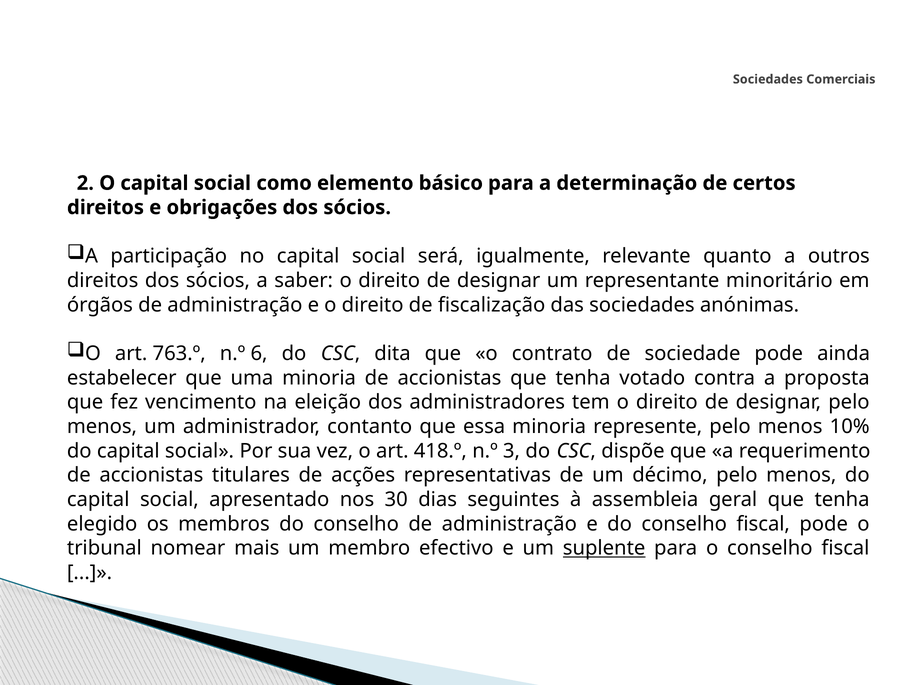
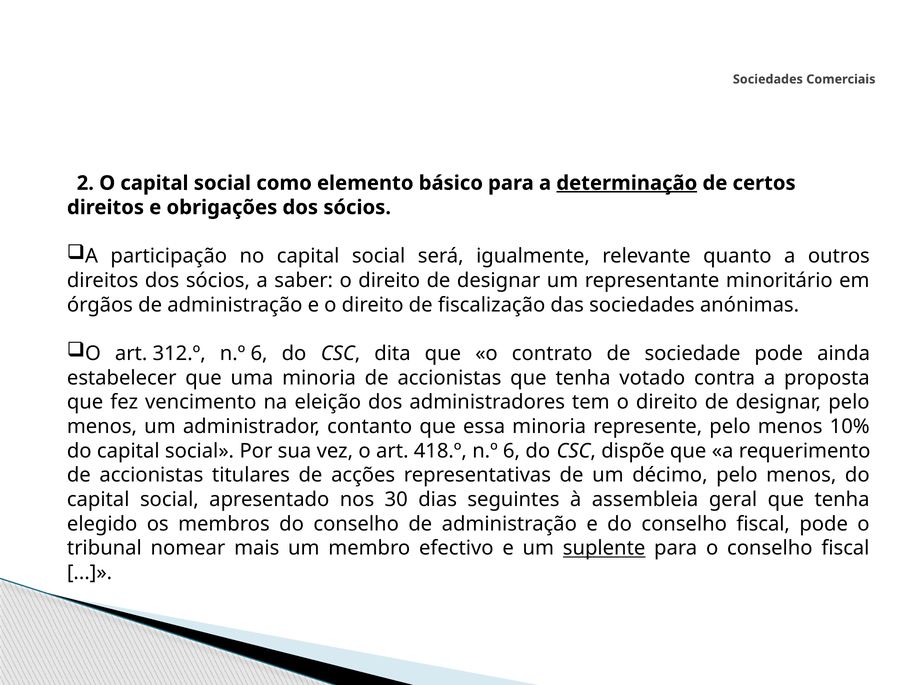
determinação underline: none -> present
763.º: 763.º -> 312.º
418.º n.º 3: 3 -> 6
